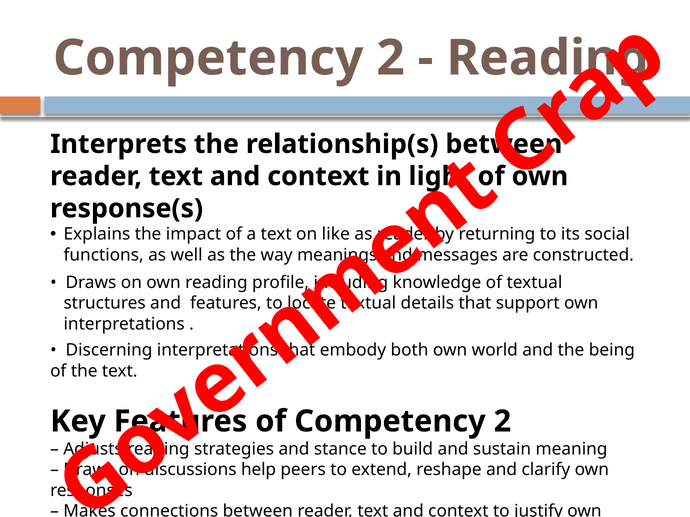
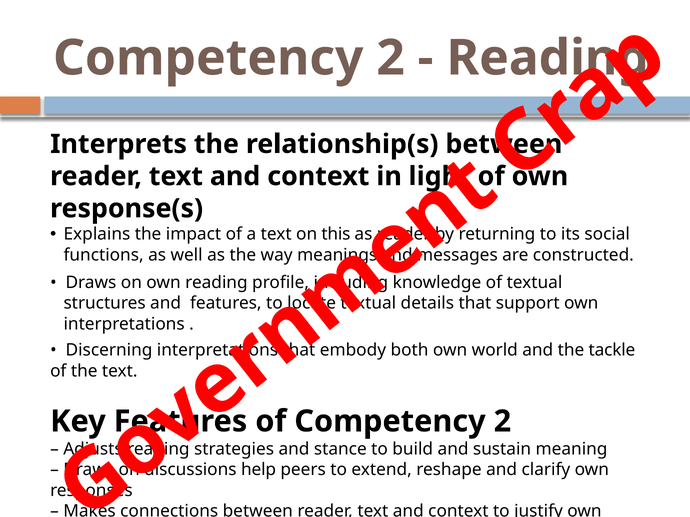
like: like -> this
being: being -> tackle
